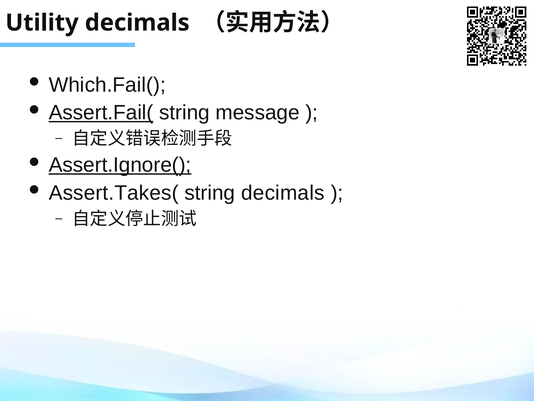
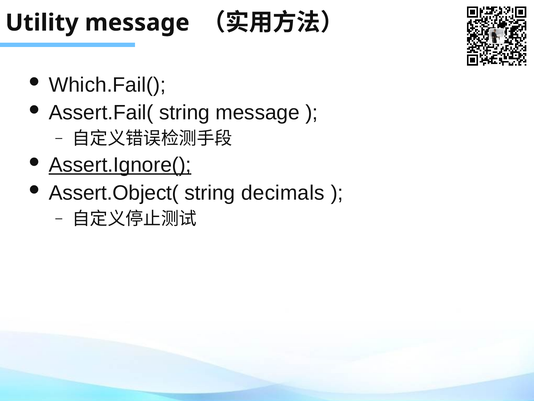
Utility decimals: decimals -> message
Assert.Fail( underline: present -> none
Assert.Takes(: Assert.Takes( -> Assert.Object(
